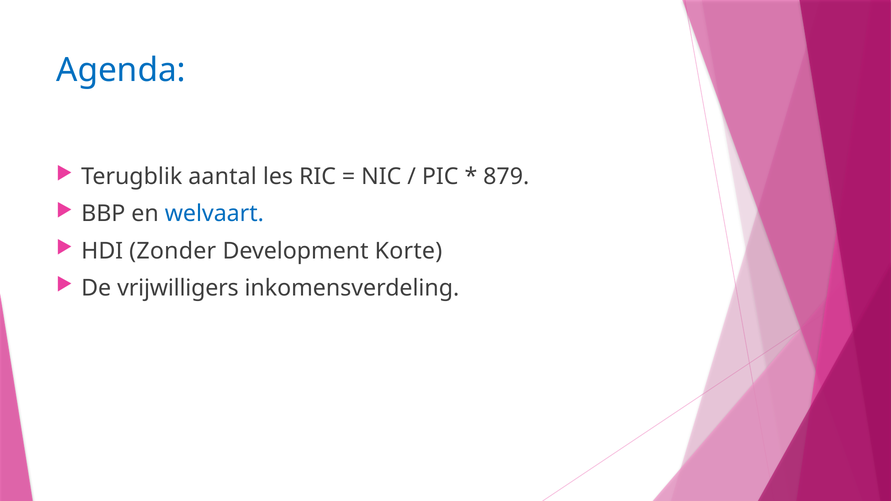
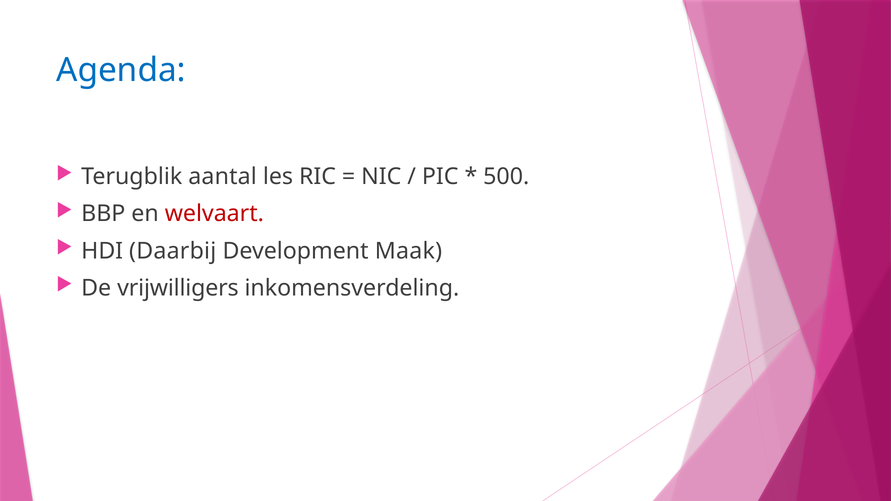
879: 879 -> 500
welvaart colour: blue -> red
Zonder: Zonder -> Daarbij
Korte: Korte -> Maak
